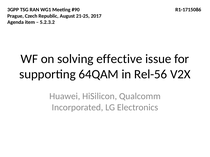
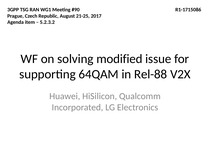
effective: effective -> modified
Rel-56: Rel-56 -> Rel-88
